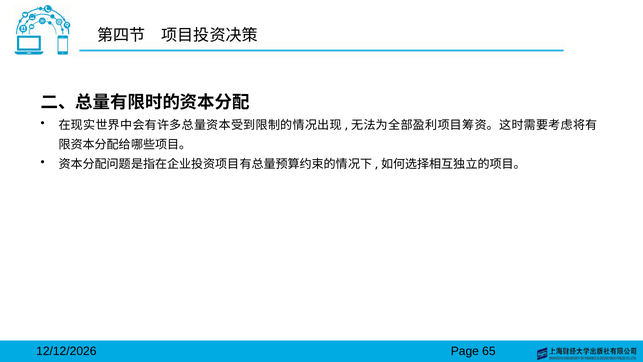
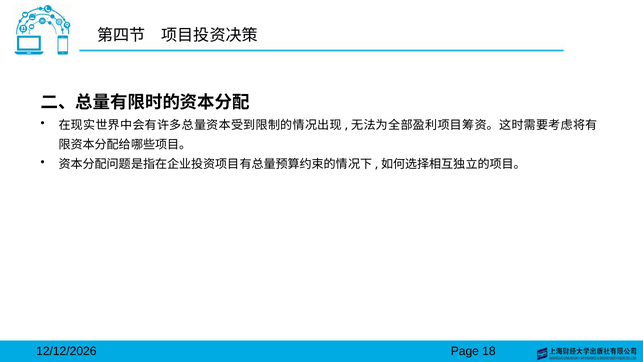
65: 65 -> 18
